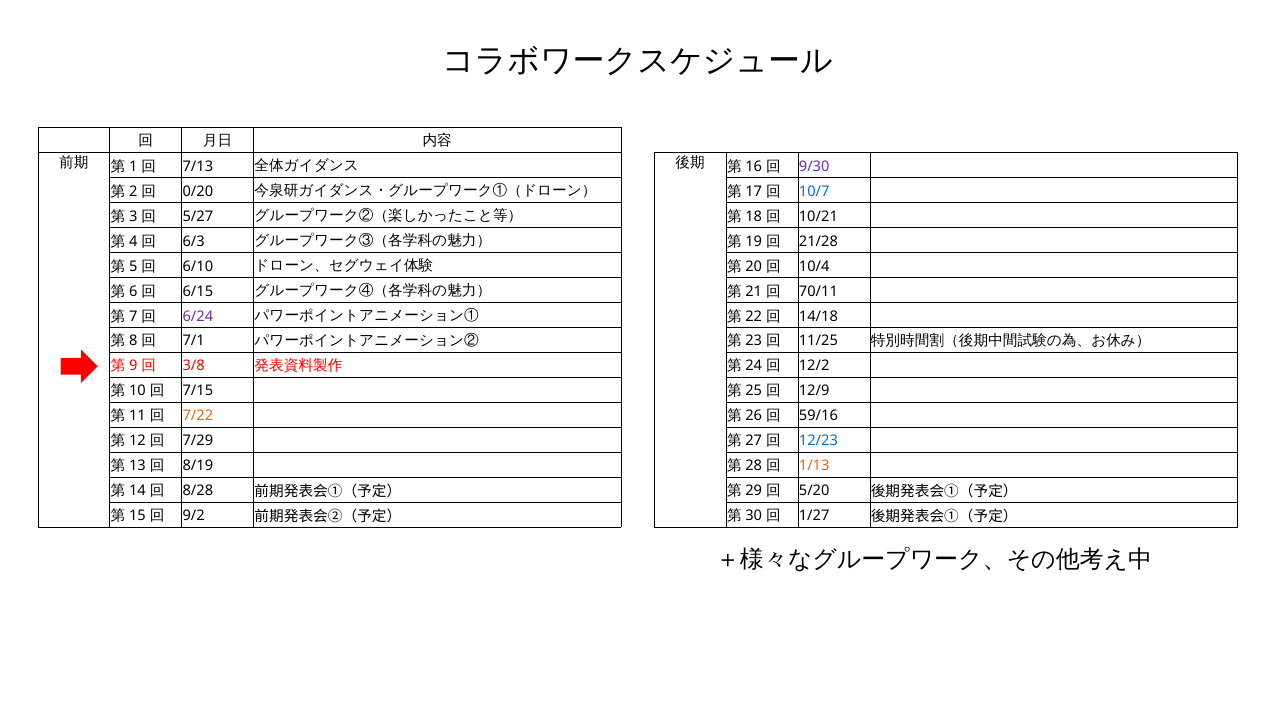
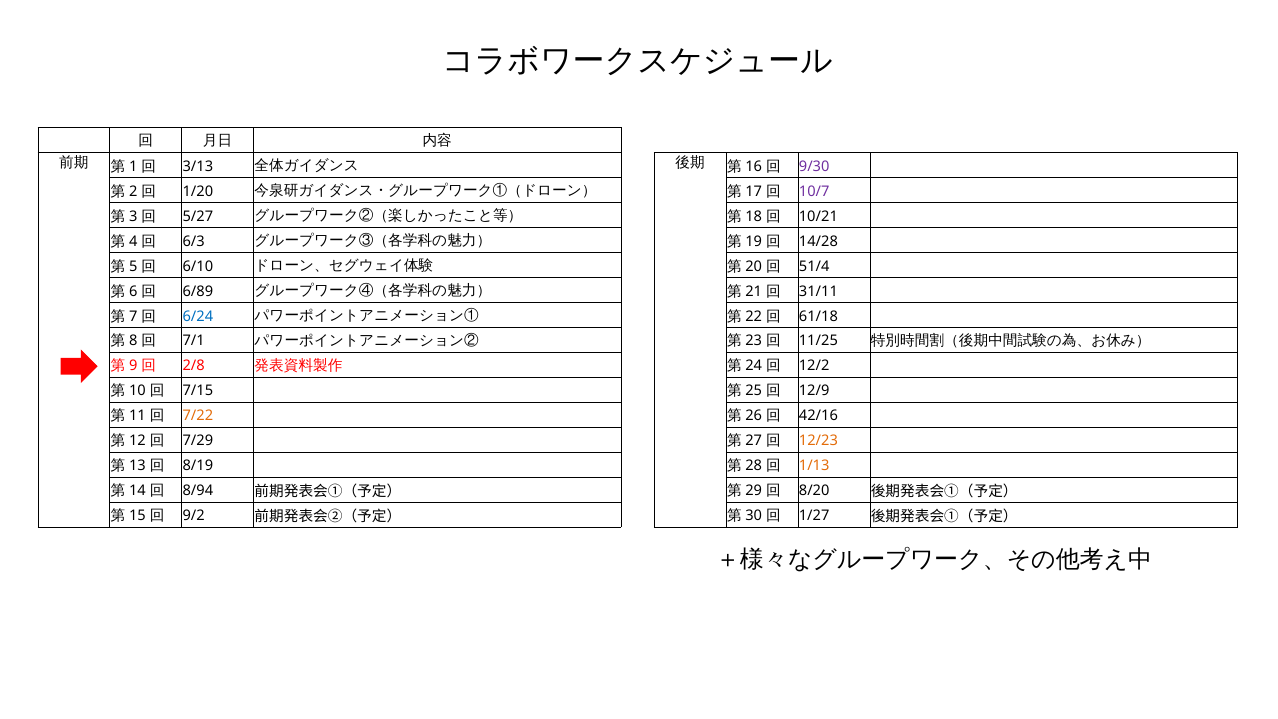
7/13: 7/13 -> 3/13
0/20: 0/20 -> 1/20
10/7 colour: blue -> purple
21/28: 21/28 -> 14/28
10/4: 10/4 -> 51/4
6/15: 6/15 -> 6/89
70/11: 70/11 -> 31/11
6/24 colour: purple -> blue
14/18: 14/18 -> 61/18
3/8: 3/8 -> 2/8
59/16: 59/16 -> 42/16
12/23 colour: blue -> orange
8/28: 8/28 -> 8/94
5/20: 5/20 -> 8/20
